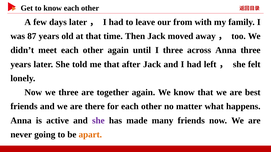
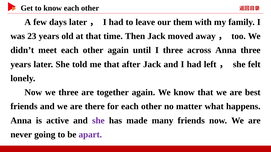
from: from -> them
87: 87 -> 23
apart colour: orange -> purple
